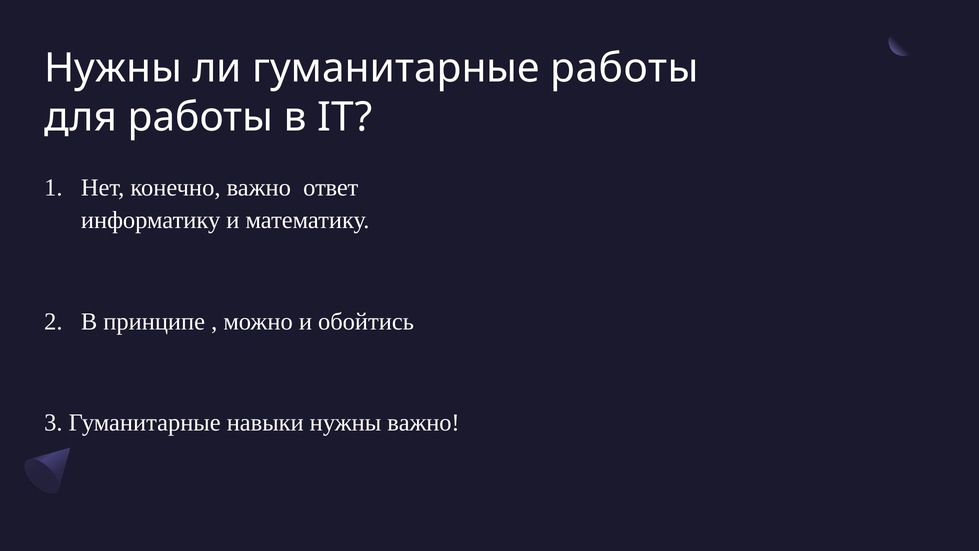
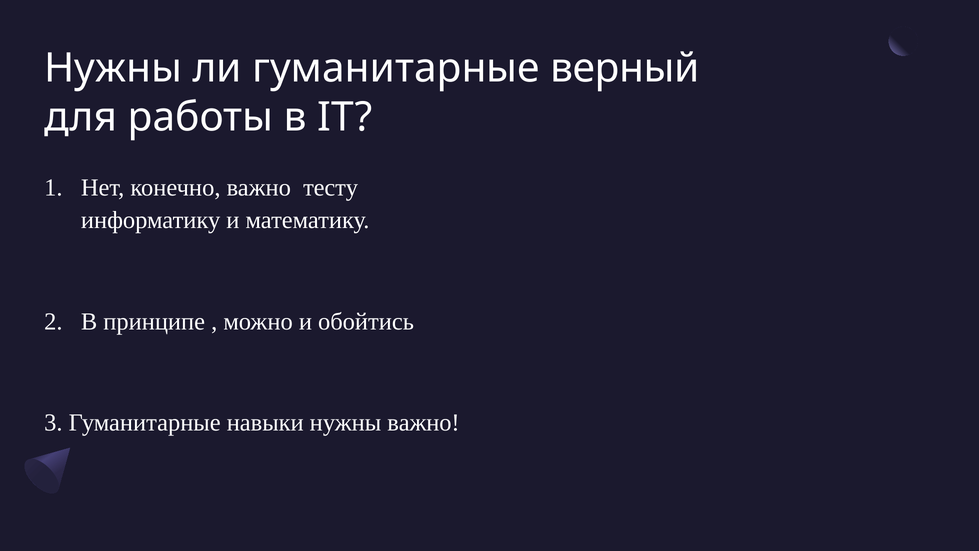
гуманитарные работы: работы -> верный
ответ: ответ -> тесту
